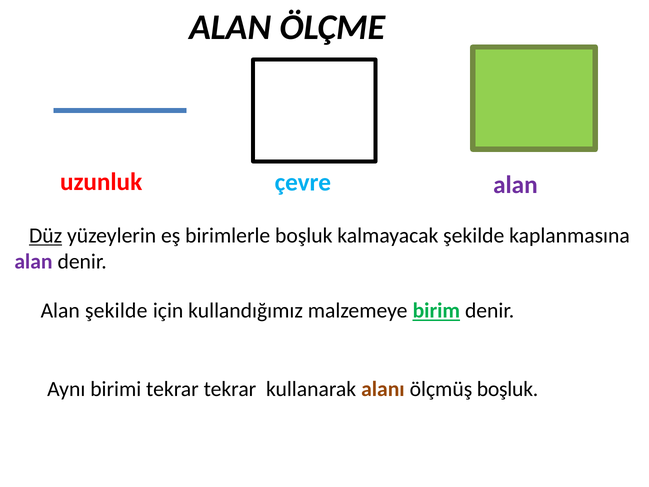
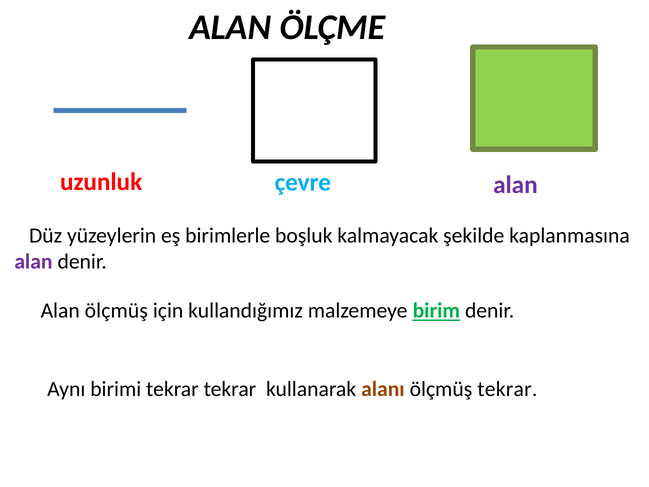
Düz underline: present -> none
Alan şekilde: şekilde -> ölçmüş
ölçmüş boşluk: boşluk -> tekrar
